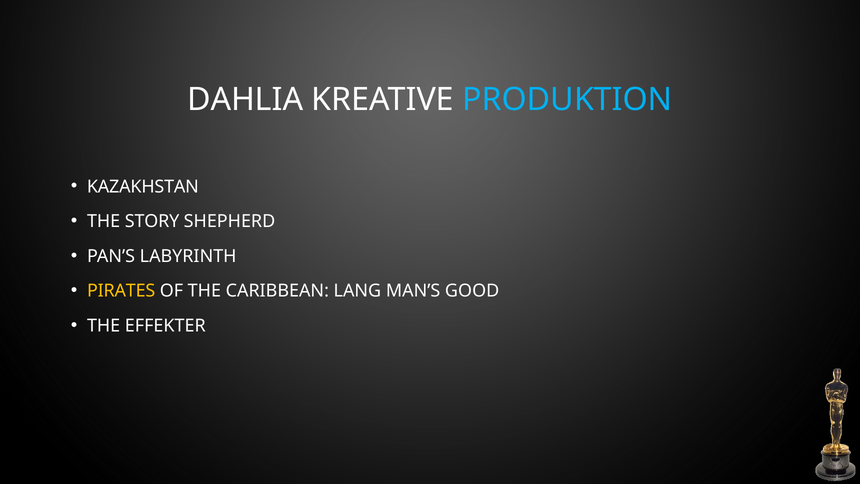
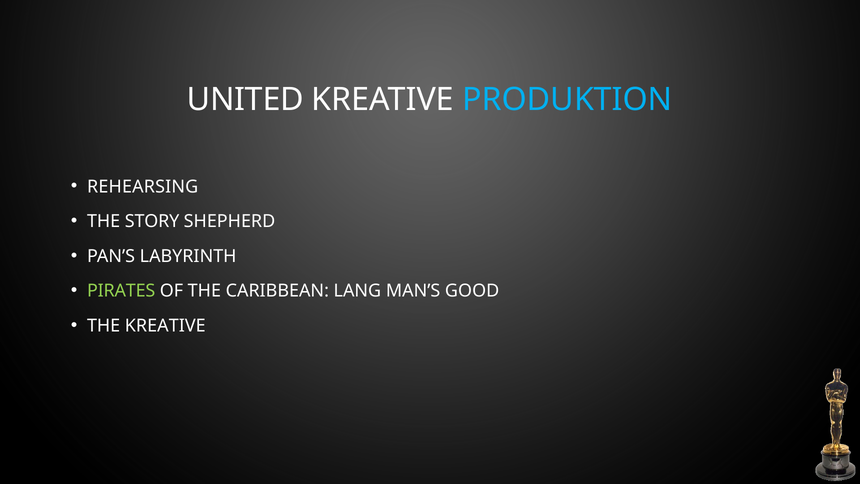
DAHLIA: DAHLIA -> UNITED
KAZAKHSTAN: KAZAKHSTAN -> REHEARSING
PIRATES colour: yellow -> light green
THE EFFEKTER: EFFEKTER -> KREATIVE
